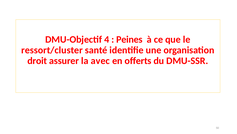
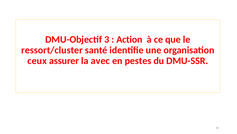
4: 4 -> 3
Peines: Peines -> Action
droit: droit -> ceux
offerts: offerts -> pestes
